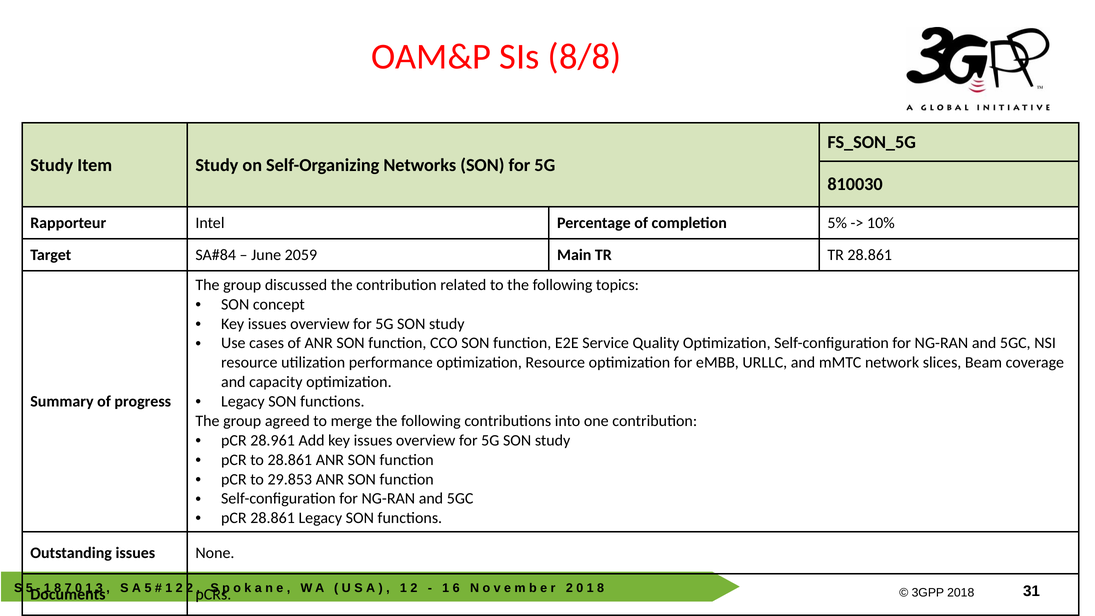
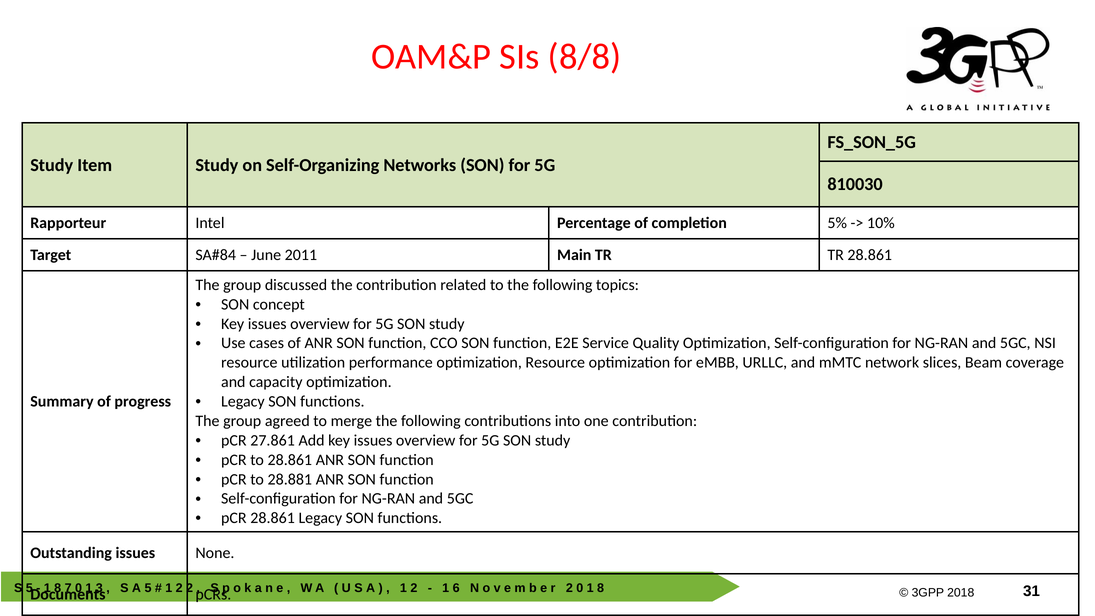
2059: 2059 -> 2011
28.961: 28.961 -> 27.861
29.853: 29.853 -> 28.881
